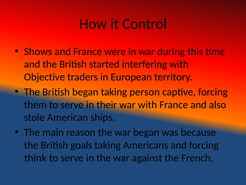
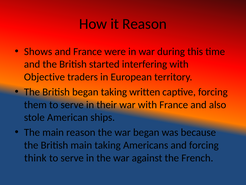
it Control: Control -> Reason
person: person -> written
British goals: goals -> main
